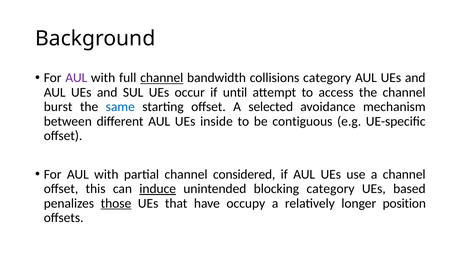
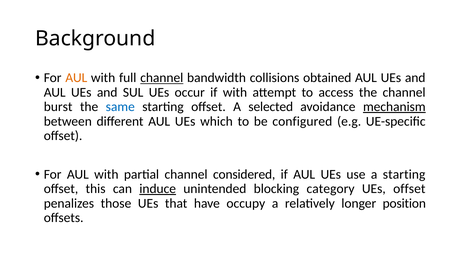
AUL at (76, 78) colour: purple -> orange
collisions category: category -> obtained
if until: until -> with
mechanism underline: none -> present
inside: inside -> which
contiguous: contiguous -> configured
a channel: channel -> starting
UEs based: based -> offset
those underline: present -> none
